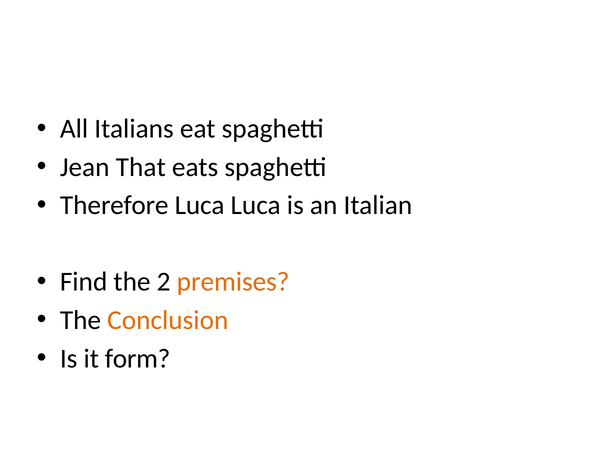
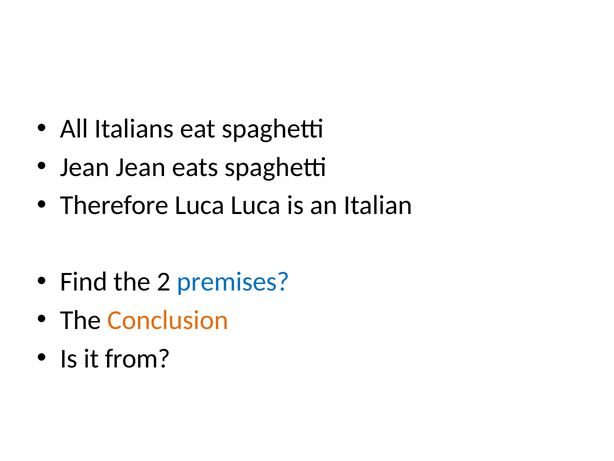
Jean That: That -> Jean
premises colour: orange -> blue
form: form -> from
